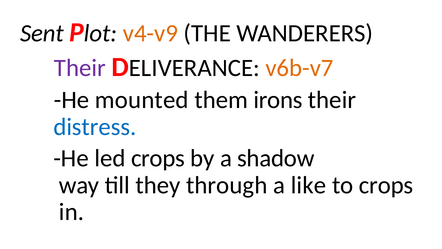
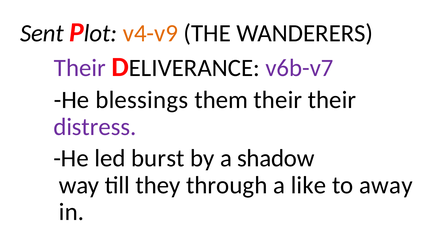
v6b-v7 colour: orange -> purple
mounted: mounted -> blessings
them irons: irons -> their
distress colour: blue -> purple
led crops: crops -> burst
to crops: crops -> away
